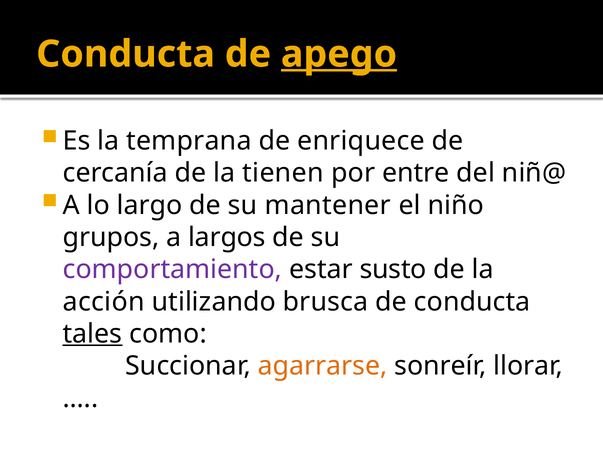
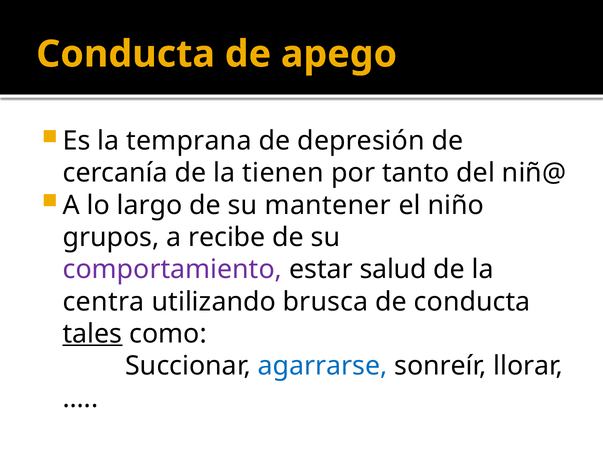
apego underline: present -> none
enriquece: enriquece -> depresión
entre: entre -> tanto
largos: largos -> recibe
susto: susto -> salud
acción: acción -> centra
agarrarse colour: orange -> blue
